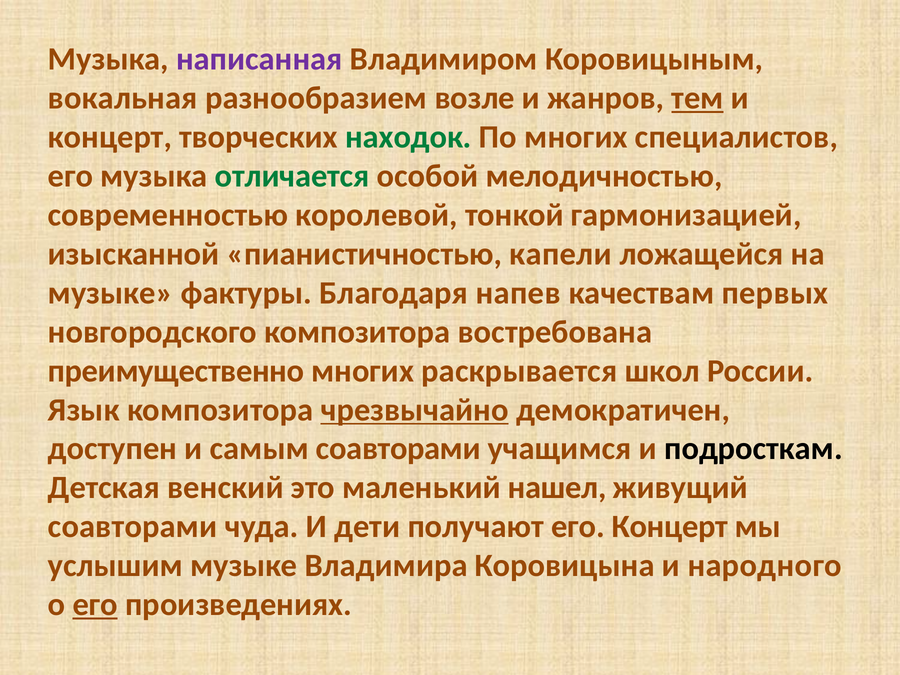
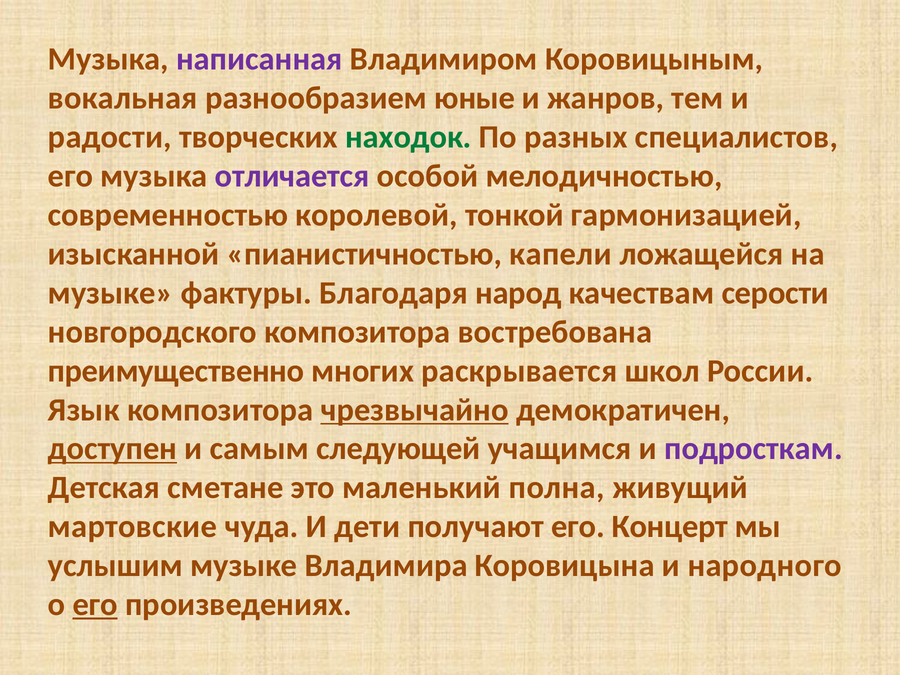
возле: возле -> юные
тем underline: present -> none
концерт at (110, 137): концерт -> радости
По многих: многих -> разных
отличается colour: green -> purple
напев: напев -> народ
первых: первых -> серости
доступен underline: none -> present
самым соавторами: соавторами -> следующей
подросткам colour: black -> purple
венский: венский -> сметане
нашел: нашел -> полна
соавторами at (133, 527): соавторами -> мартовские
